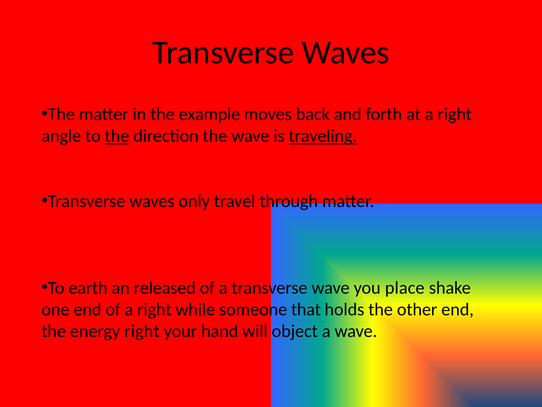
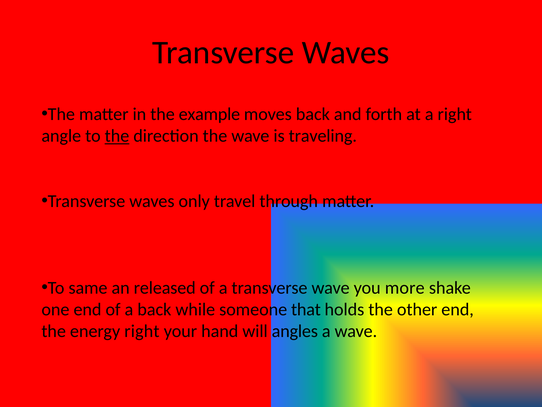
traveling underline: present -> none
earth: earth -> same
place: place -> more
of a right: right -> back
object: object -> angles
